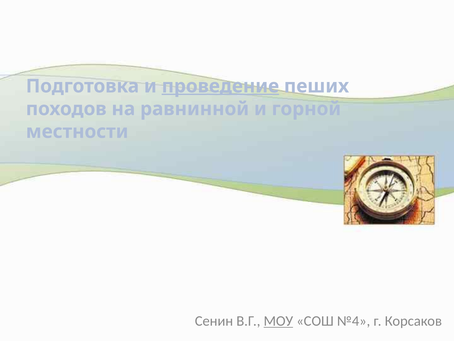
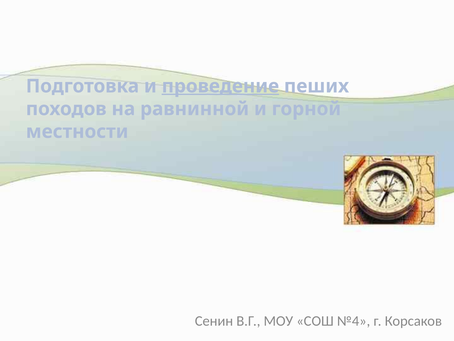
МОУ underline: present -> none
